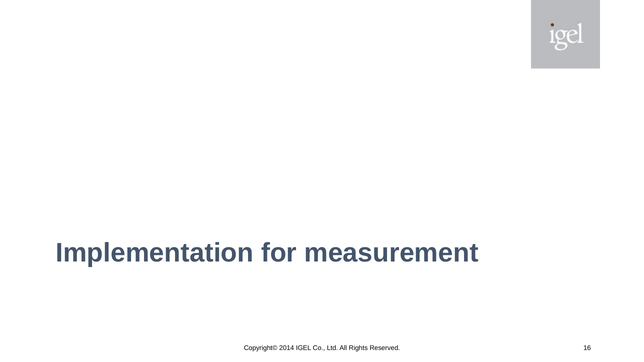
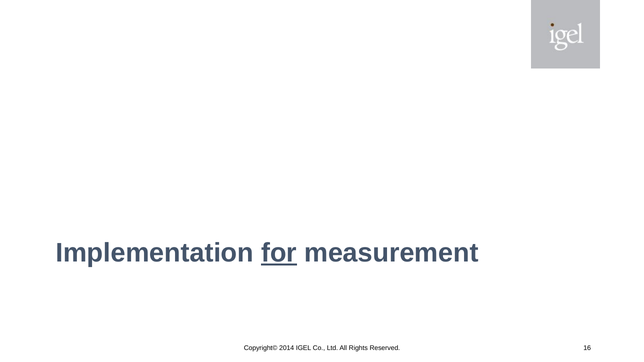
for underline: none -> present
